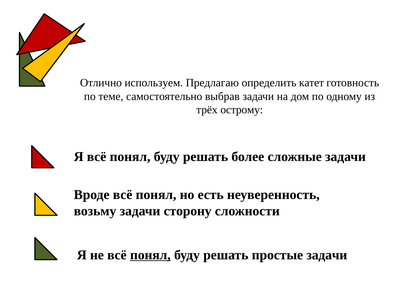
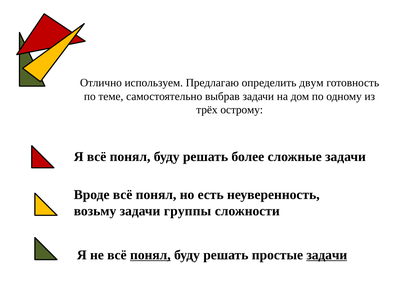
катет: катет -> двум
сторону: сторону -> группы
задачи at (327, 255) underline: none -> present
